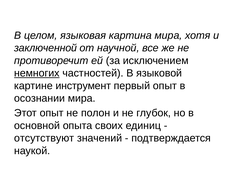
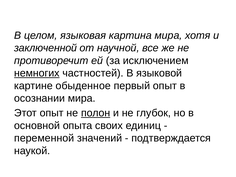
инструмент: инструмент -> обыденное
полон underline: none -> present
отсутствуют: отсутствуют -> переменной
